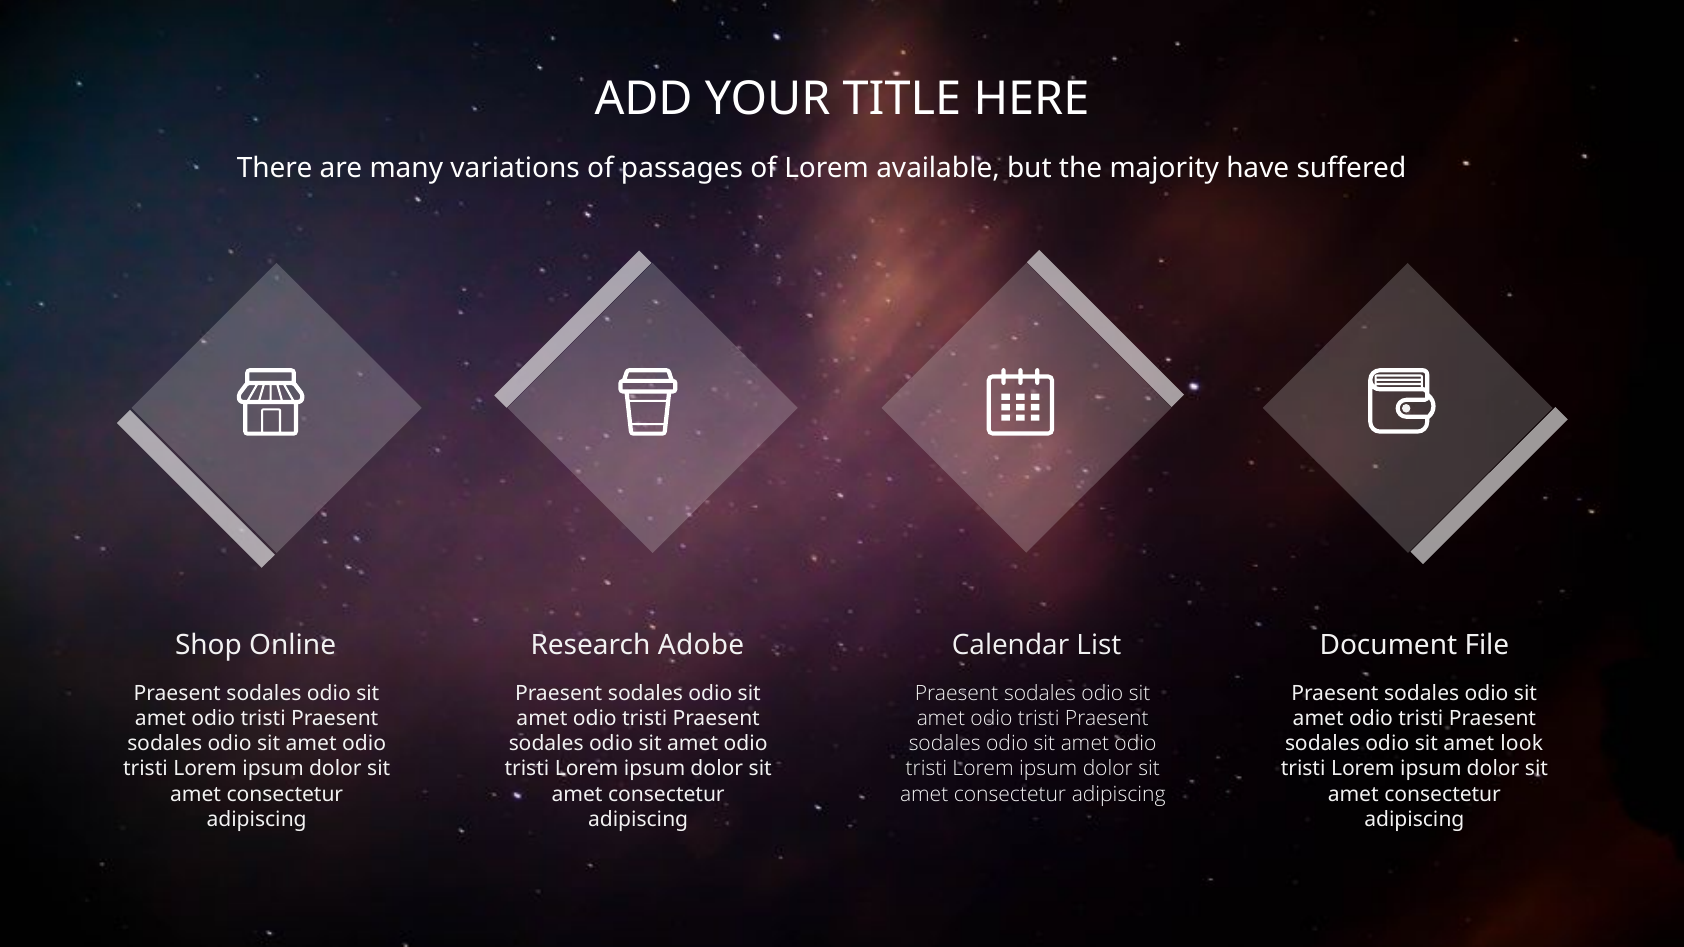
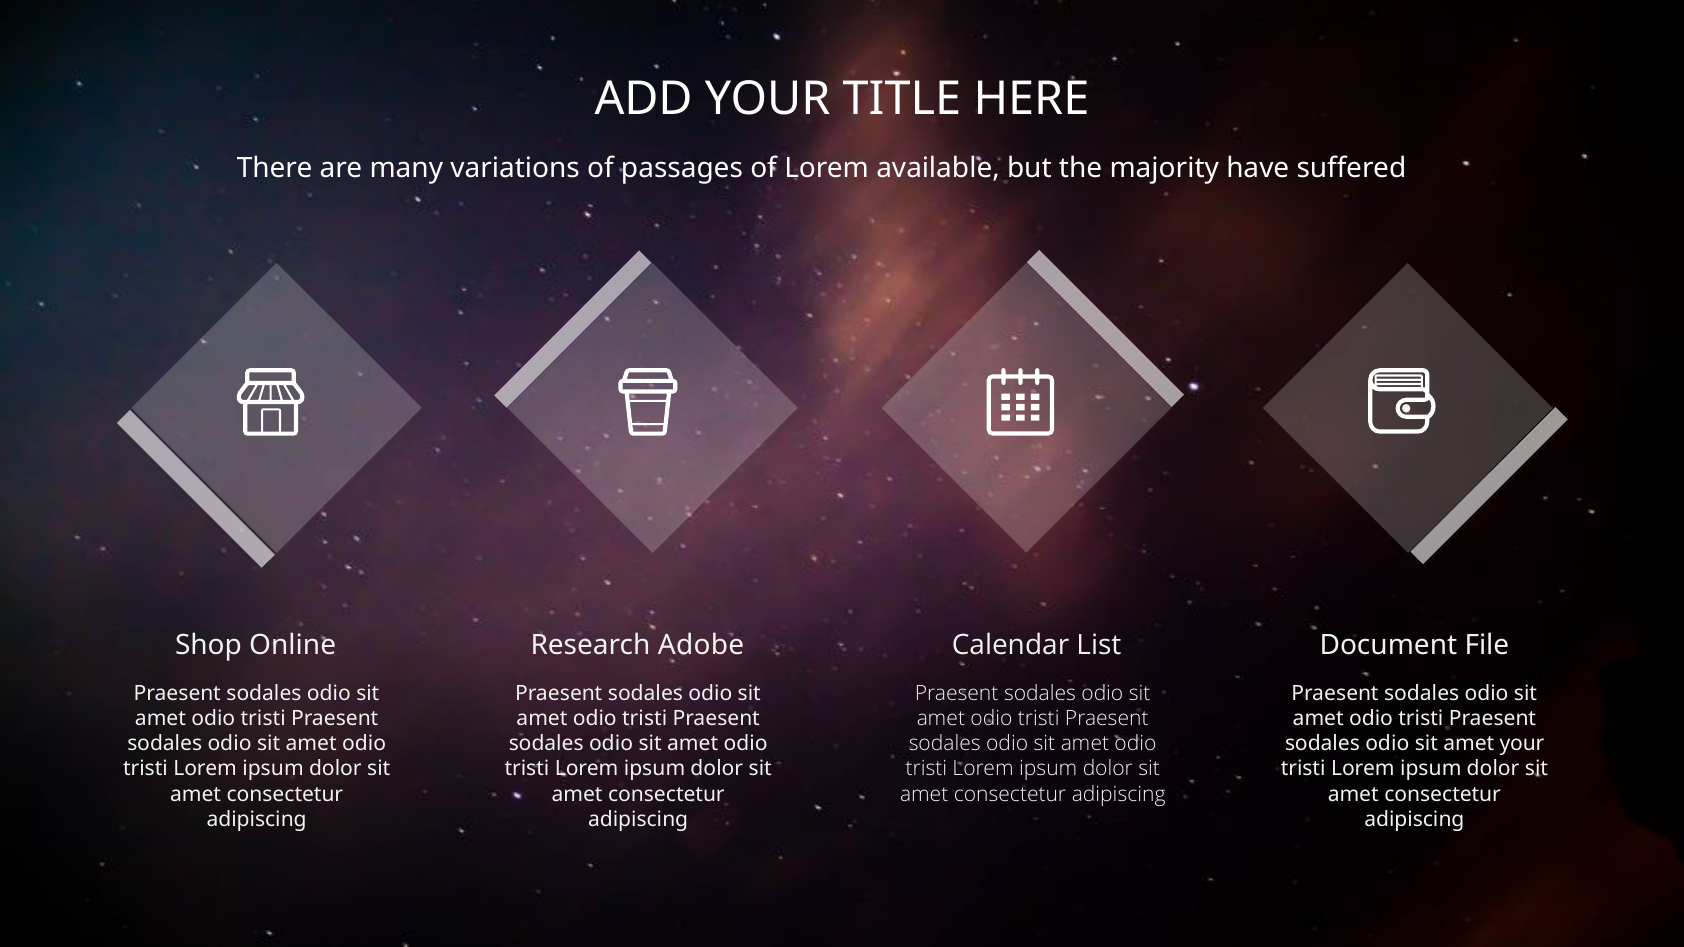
amet look: look -> your
